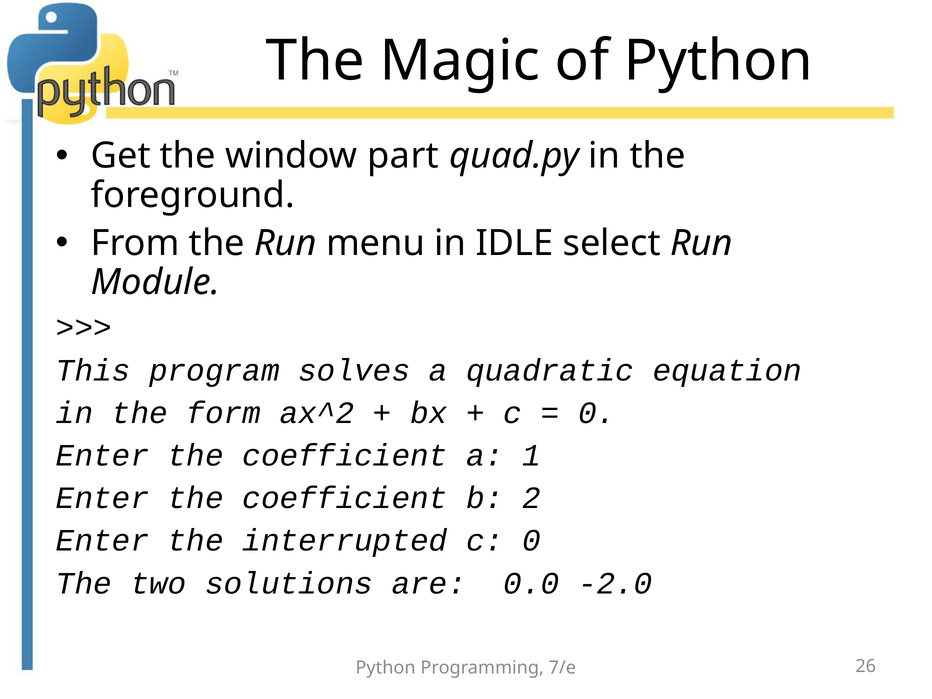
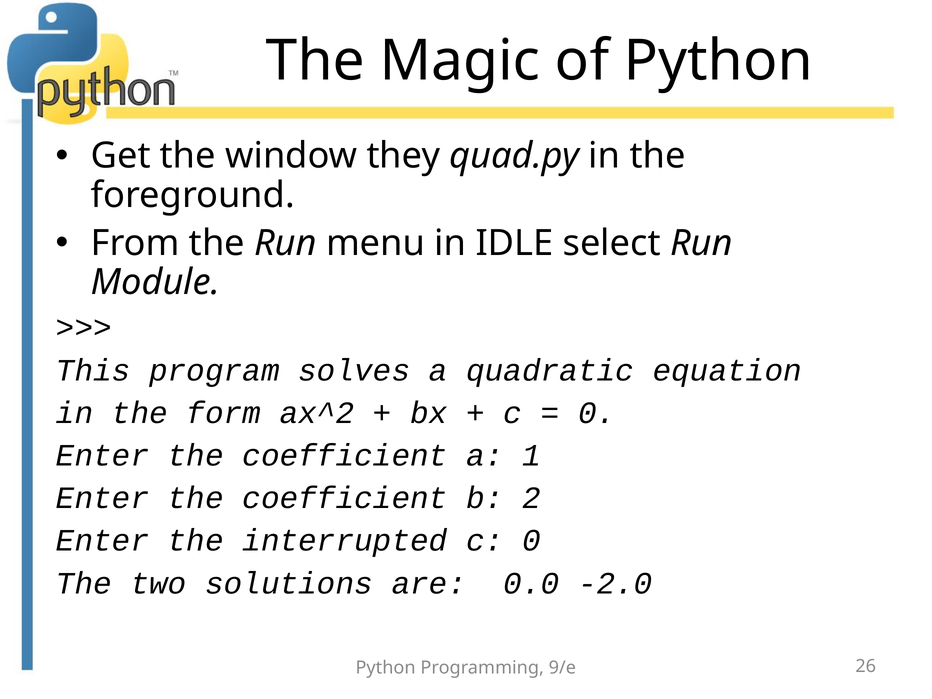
part: part -> they
7/e: 7/e -> 9/e
